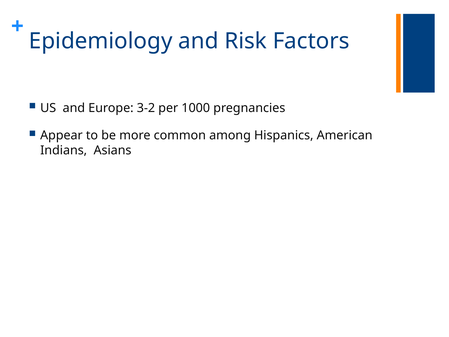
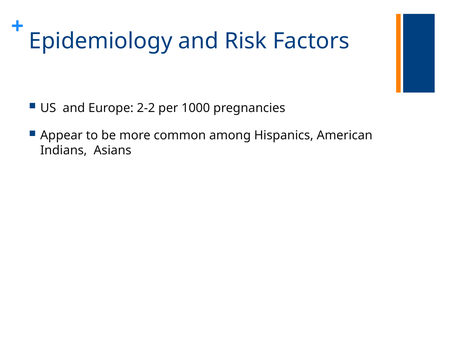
3-2: 3-2 -> 2-2
